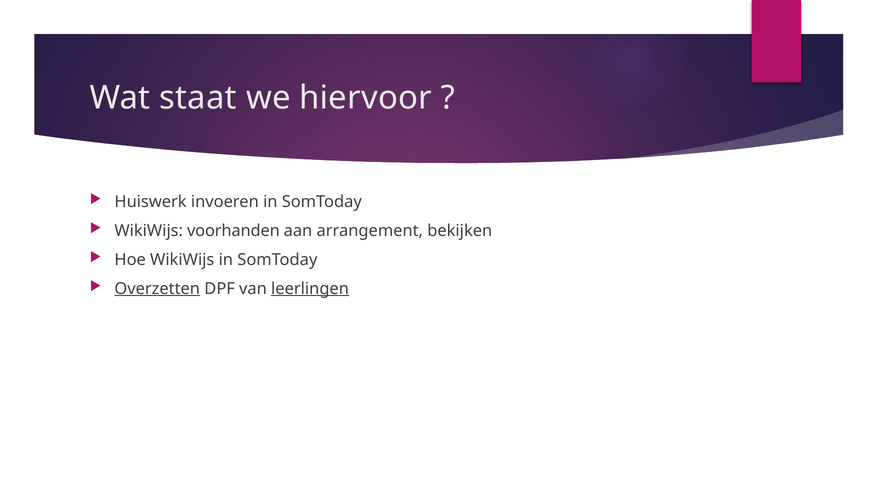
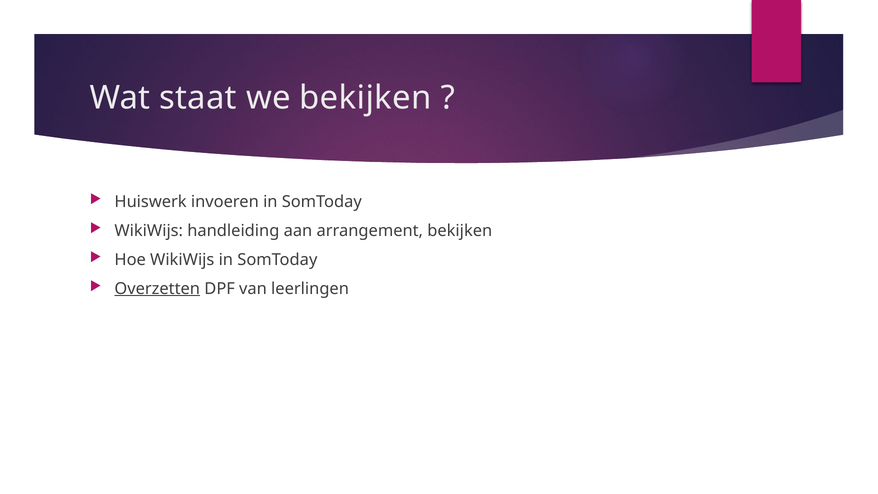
we hiervoor: hiervoor -> bekijken
voorhanden: voorhanden -> handleiding
leerlingen underline: present -> none
